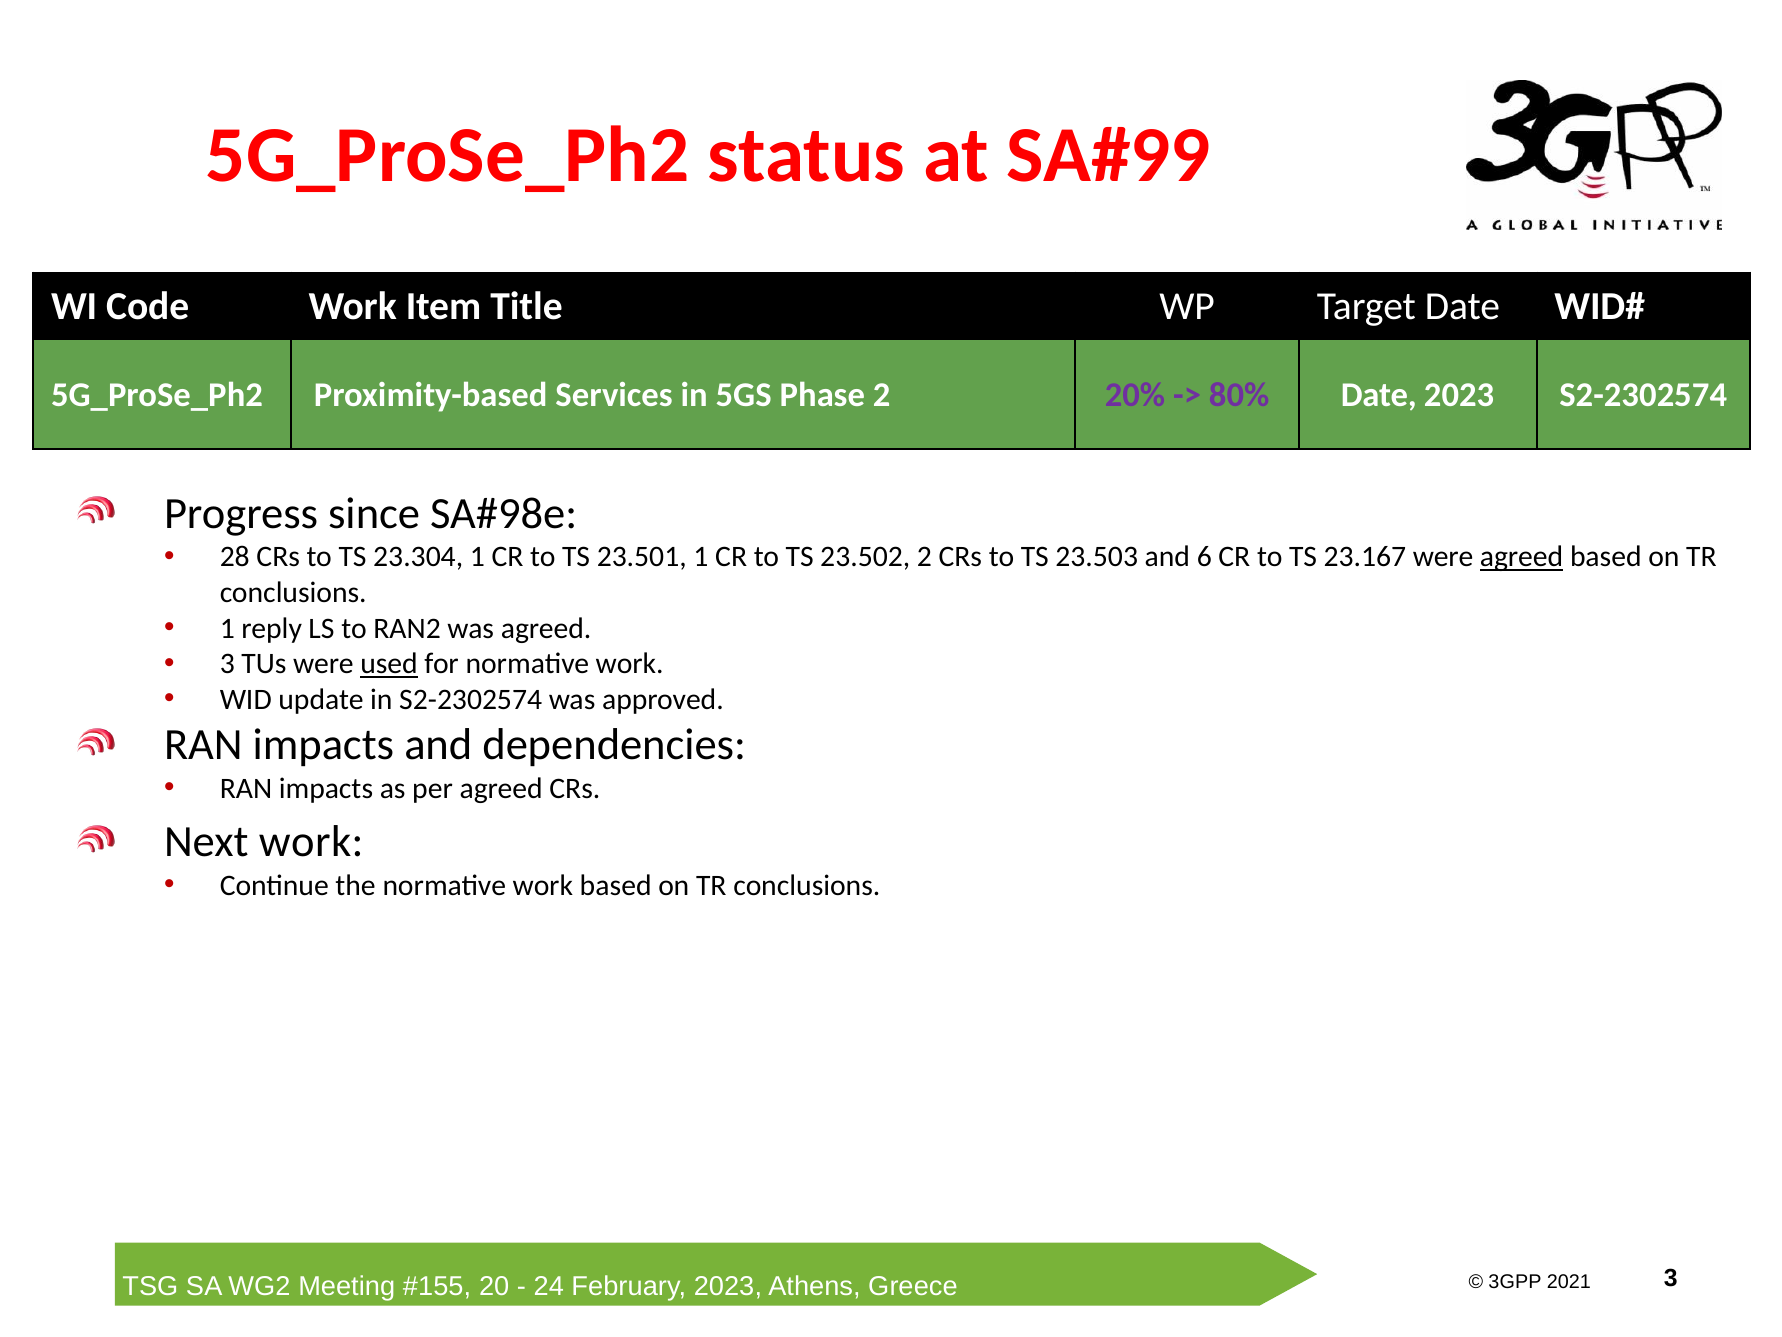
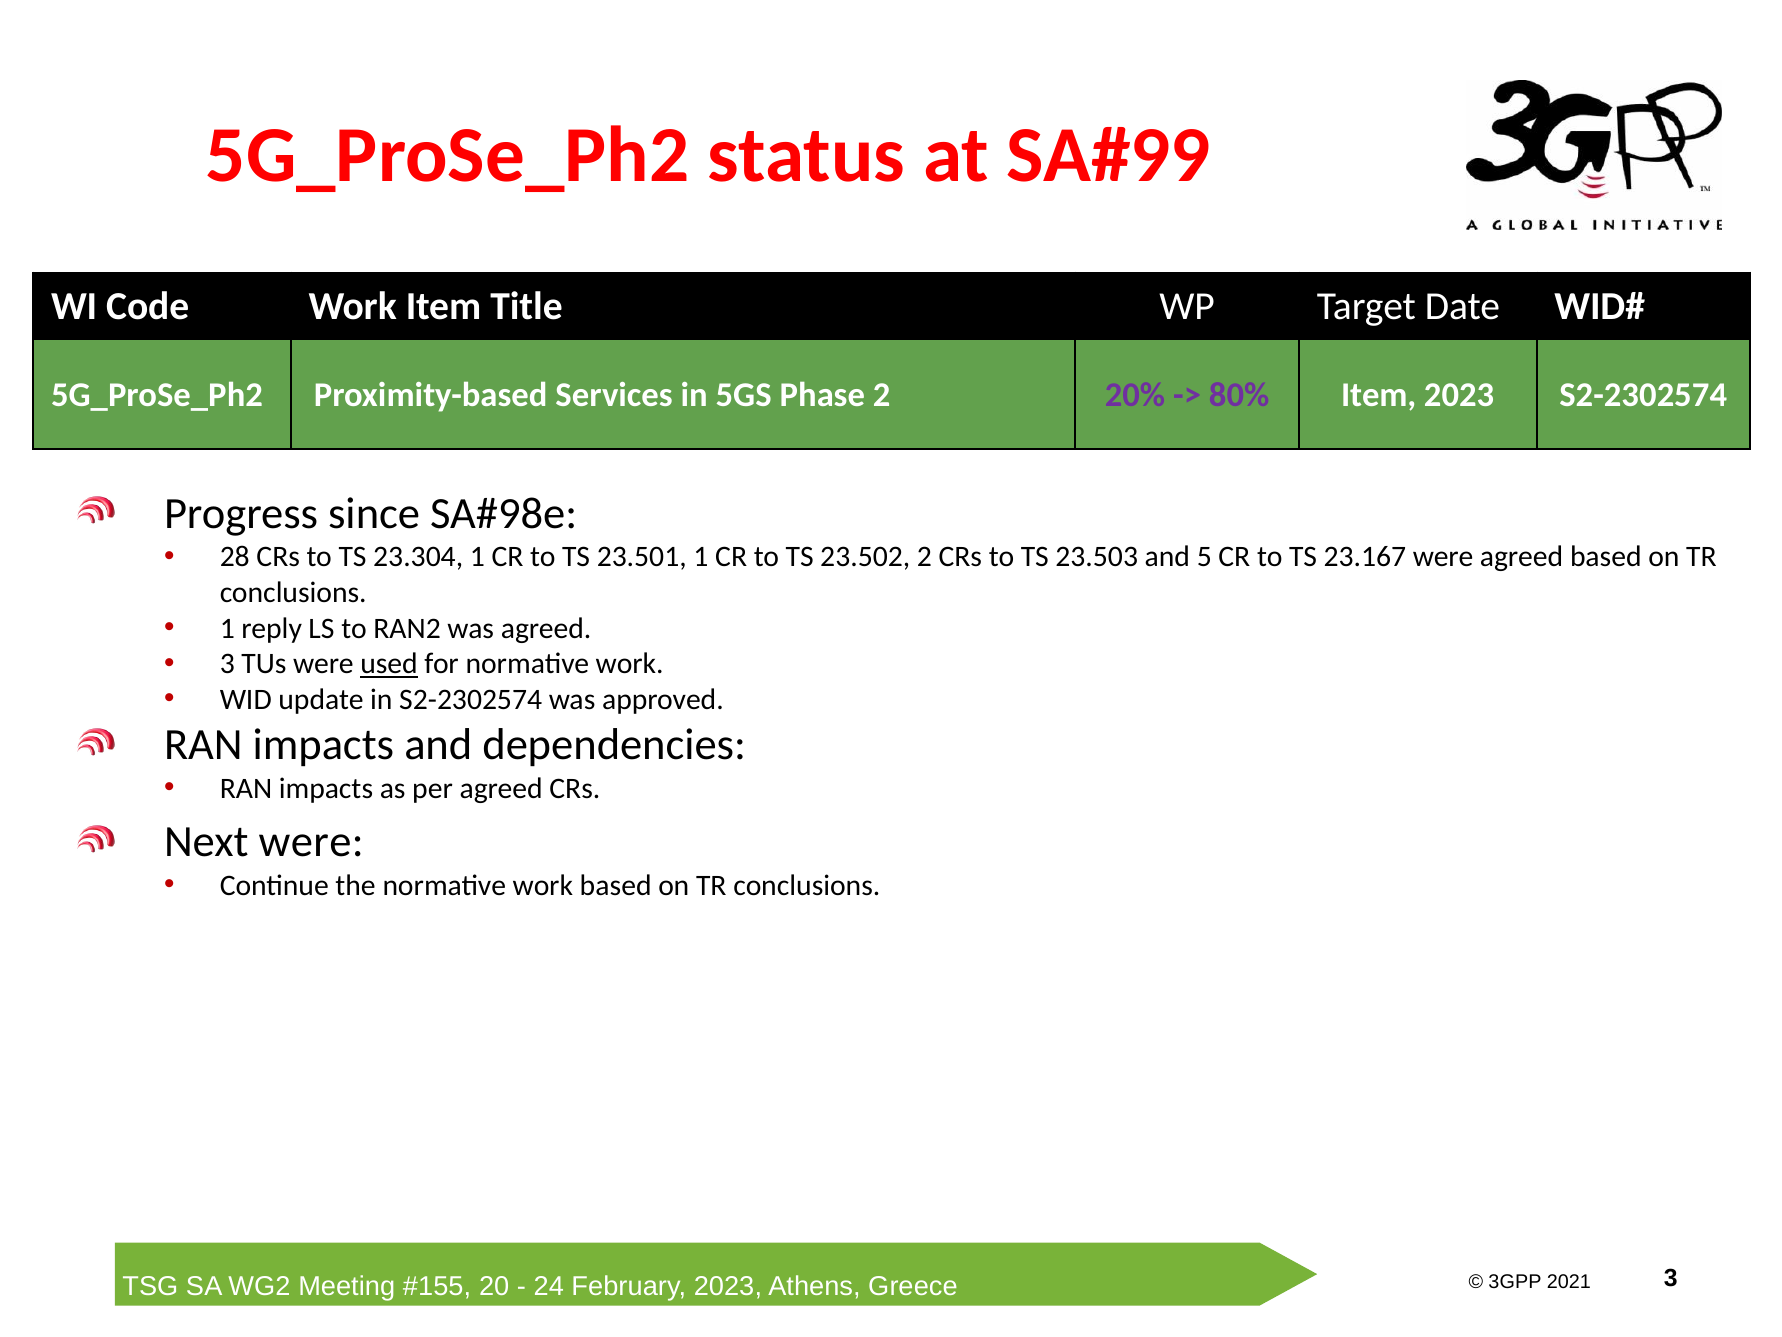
80% Date: Date -> Item
6: 6 -> 5
agreed at (1522, 557) underline: present -> none
Next work: work -> were
